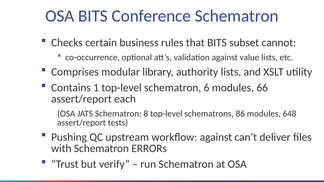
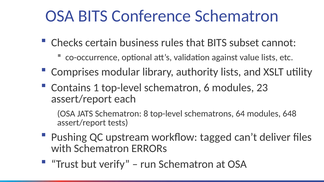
66: 66 -> 23
86: 86 -> 64
workflow against: against -> tagged
